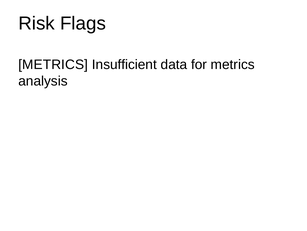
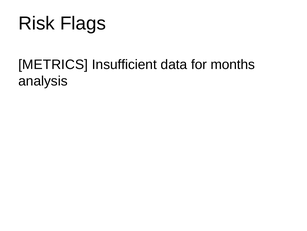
for metrics: metrics -> months
